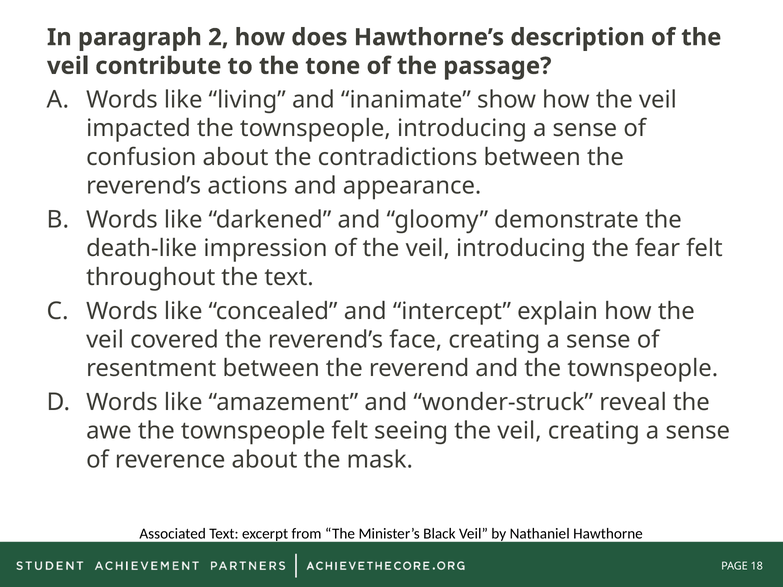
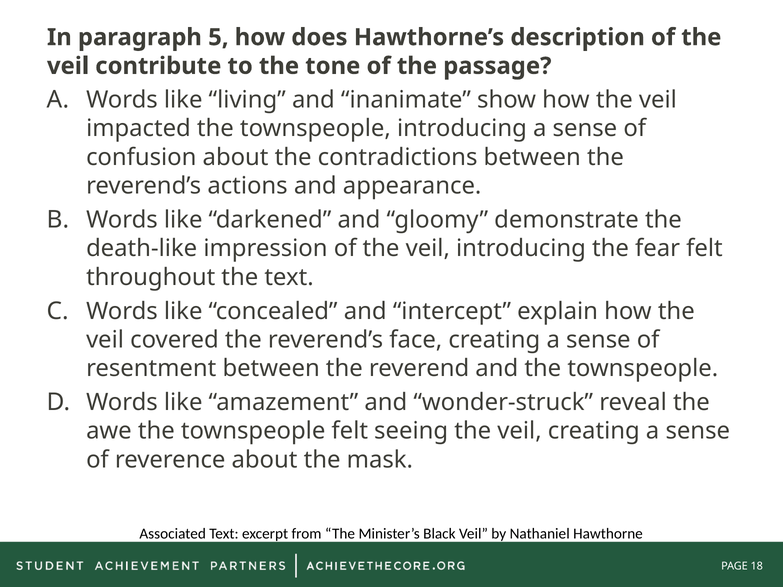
2: 2 -> 5
